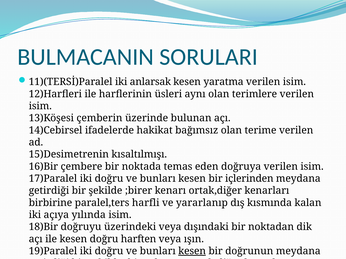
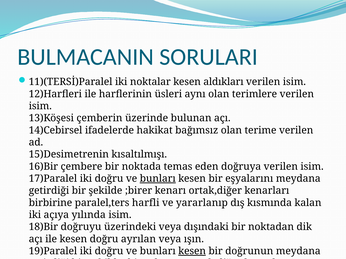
anlarsak: anlarsak -> noktalar
yaratma: yaratma -> aldıkları
bunları at (158, 179) underline: none -> present
içlerinden: içlerinden -> eşyalarını
harften: harften -> ayrılan
